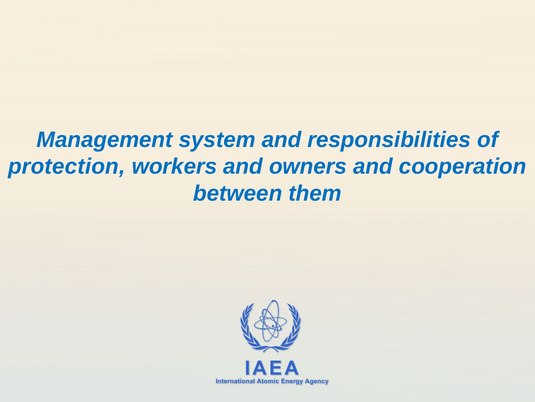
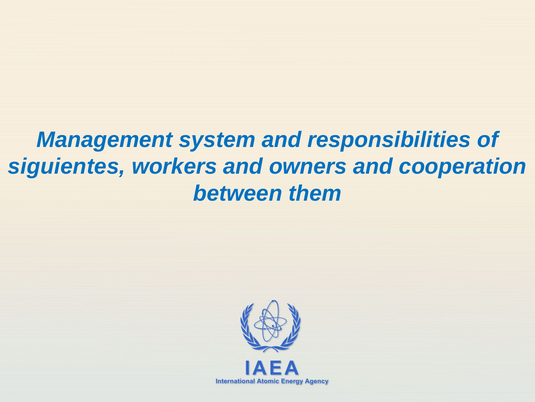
protection: protection -> siguientes
